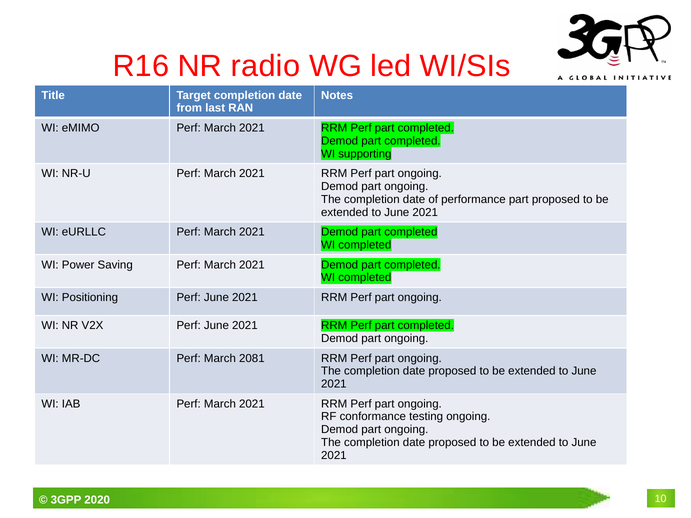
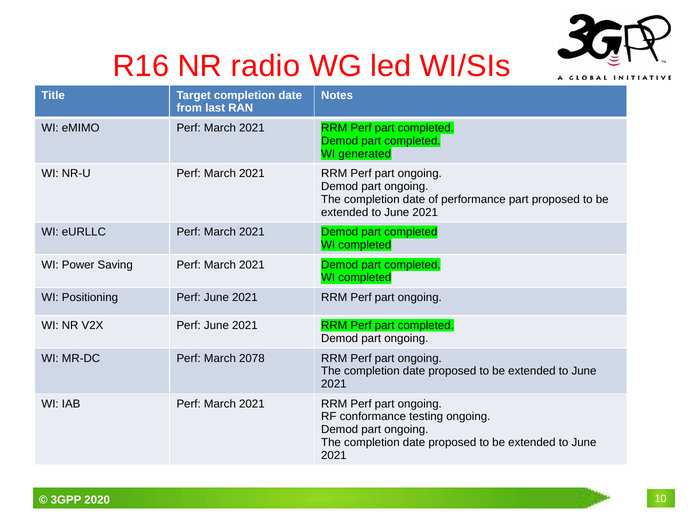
supporting: supporting -> generated
2081: 2081 -> 2078
